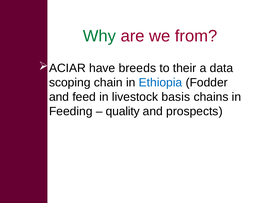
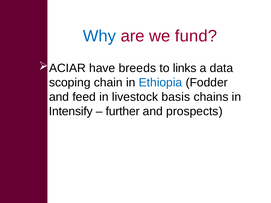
Why colour: green -> blue
from: from -> fund
their: their -> links
Feeding: Feeding -> Intensify
quality: quality -> further
